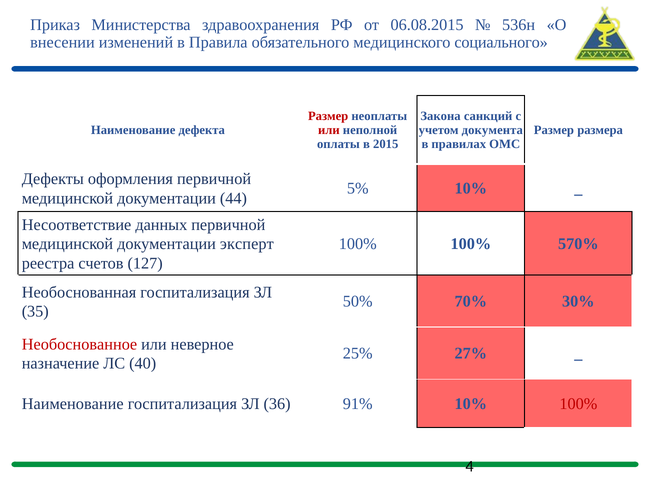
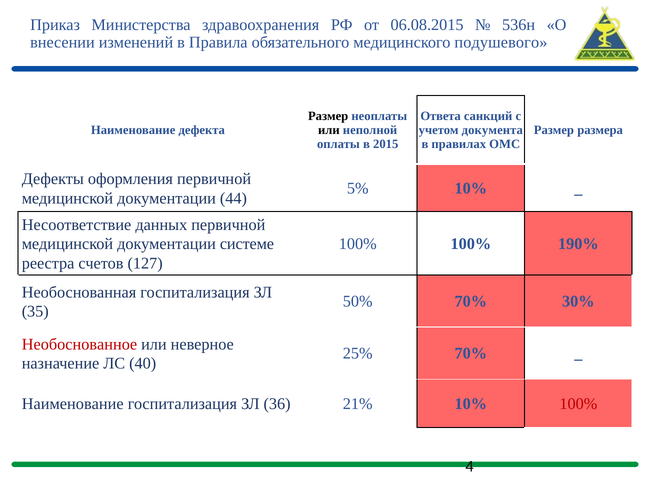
социального: социального -> подушевого
Размер at (328, 116) colour: red -> black
Закона: Закона -> Ответа
или at (329, 130) colour: red -> black
570%: 570% -> 190%
эксперт: эксперт -> системе
25% 27%: 27% -> 70%
91%: 91% -> 21%
